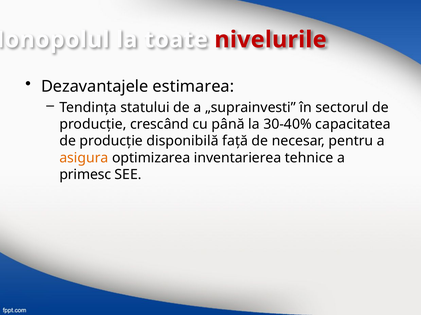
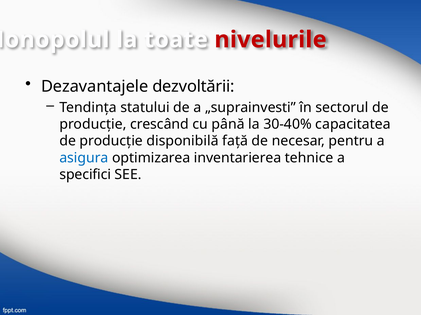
estimarea: estimarea -> dezvoltării
asigura colour: orange -> blue
primesc: primesc -> specifici
